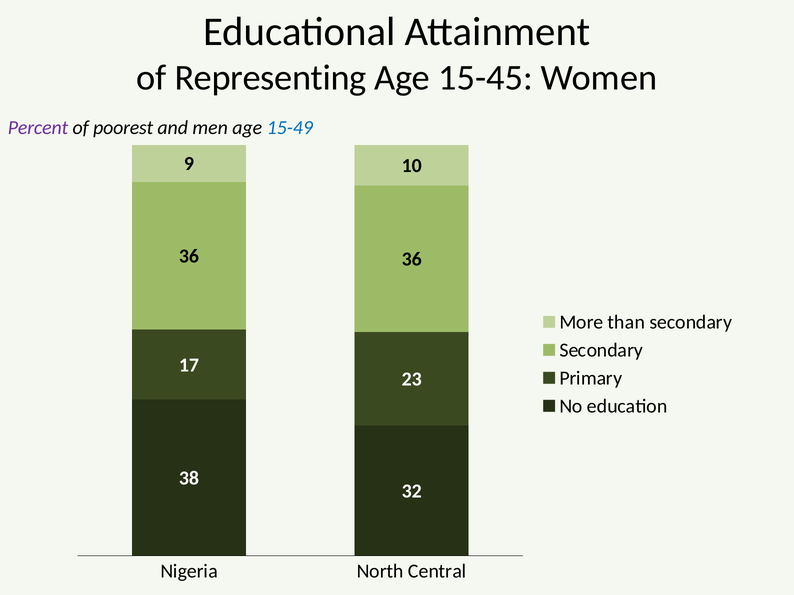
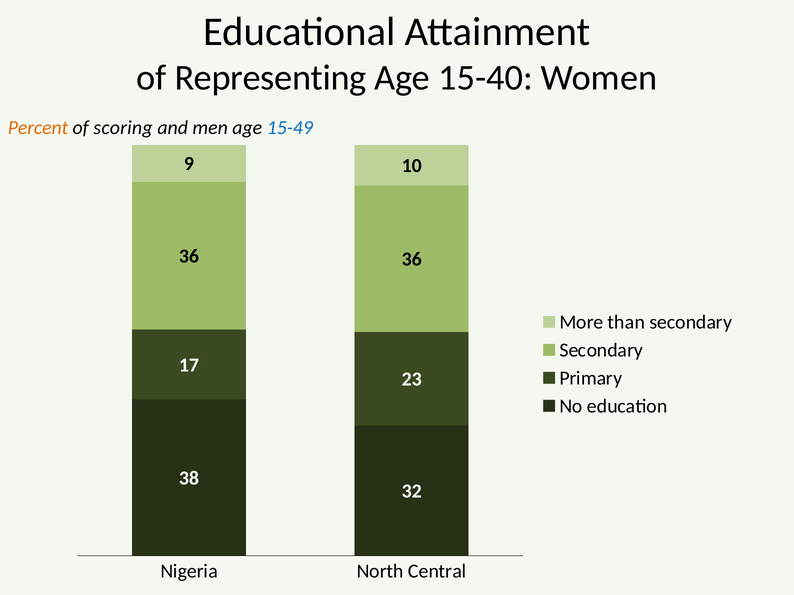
15-45: 15-45 -> 15-40
Percent colour: purple -> orange
poorest: poorest -> scoring
